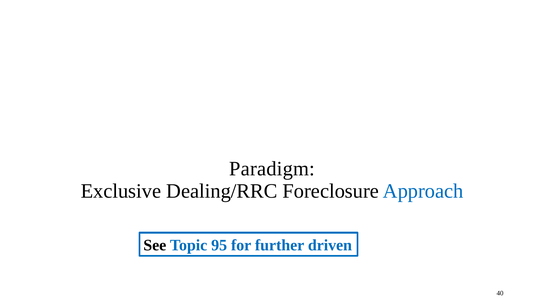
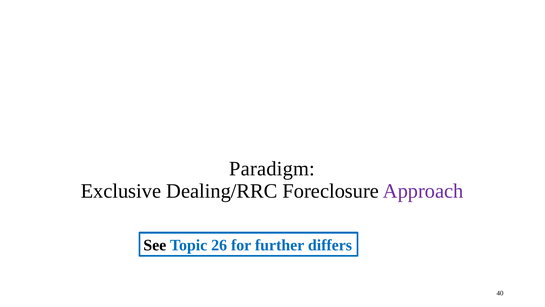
Approach colour: blue -> purple
95: 95 -> 26
driven: driven -> differs
